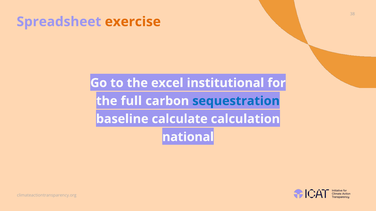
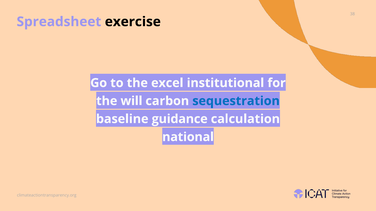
exercise colour: orange -> black
full: full -> will
calculate: calculate -> guidance
